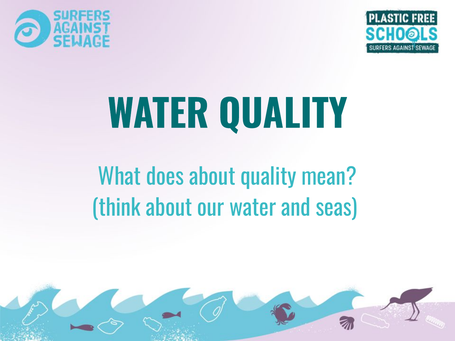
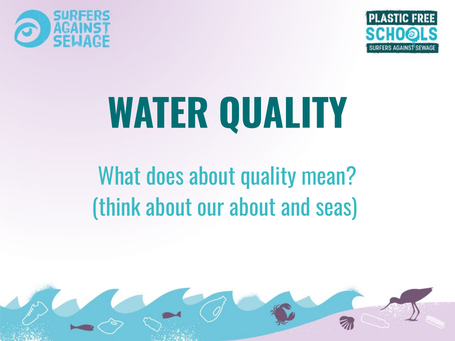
our water: water -> about
